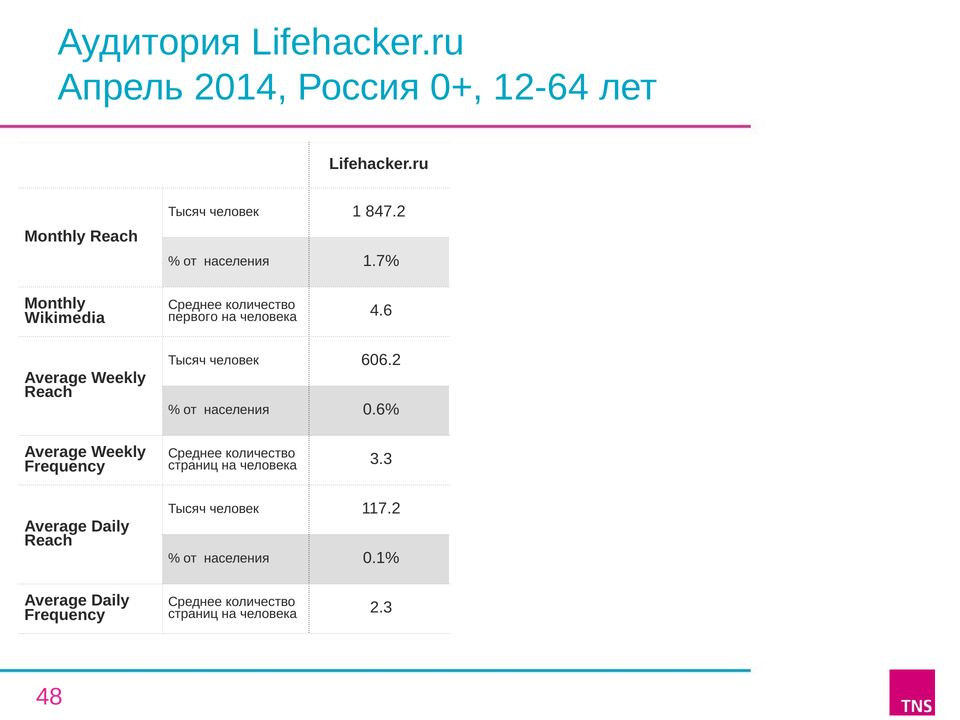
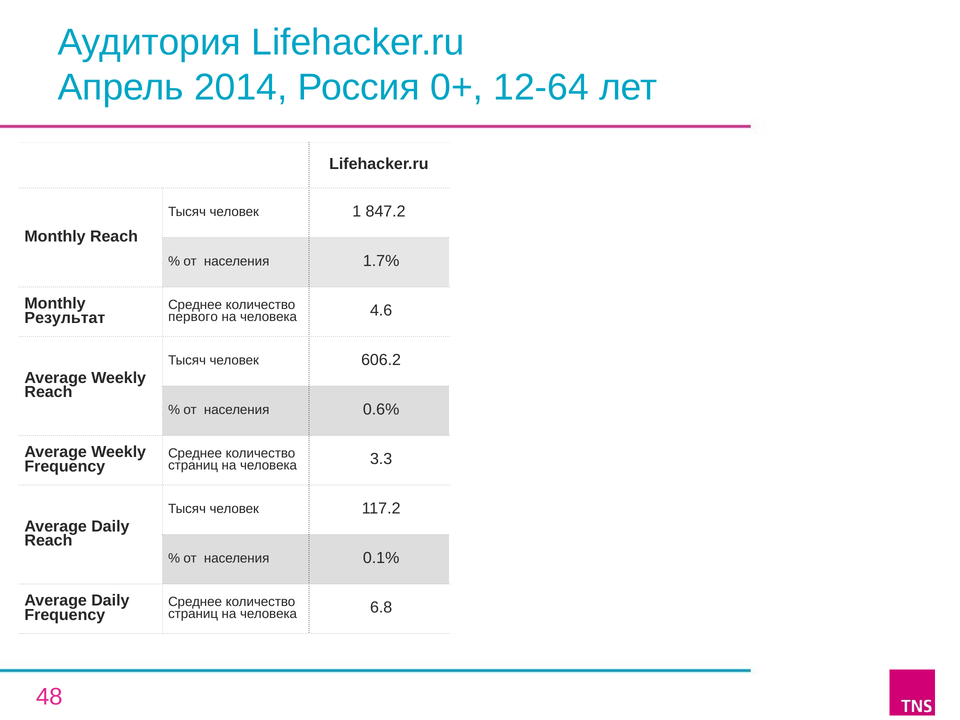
Wikimedia: Wikimedia -> Результат
2.3: 2.3 -> 6.8
